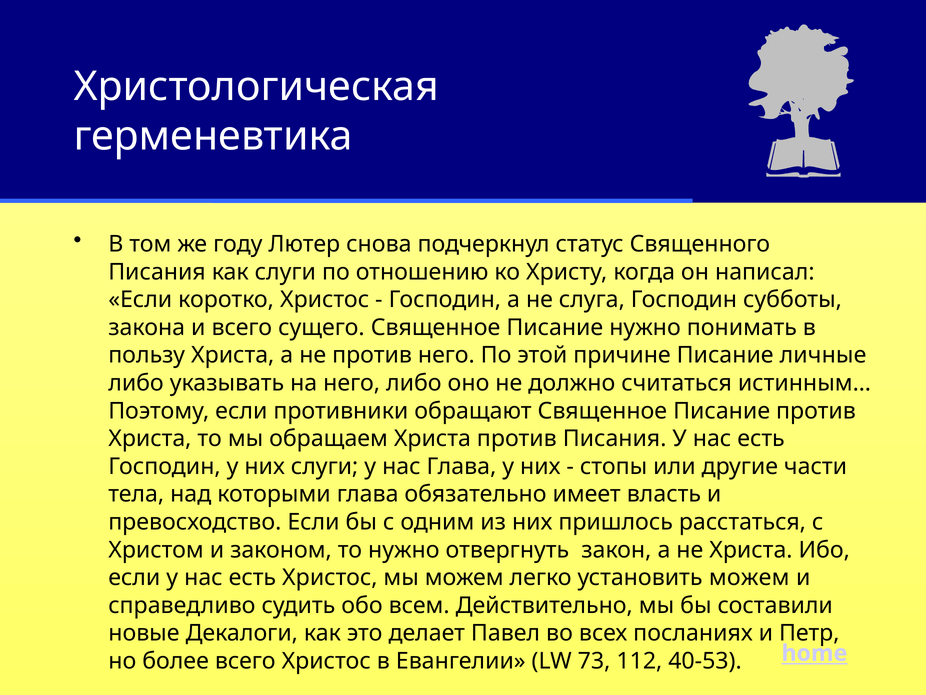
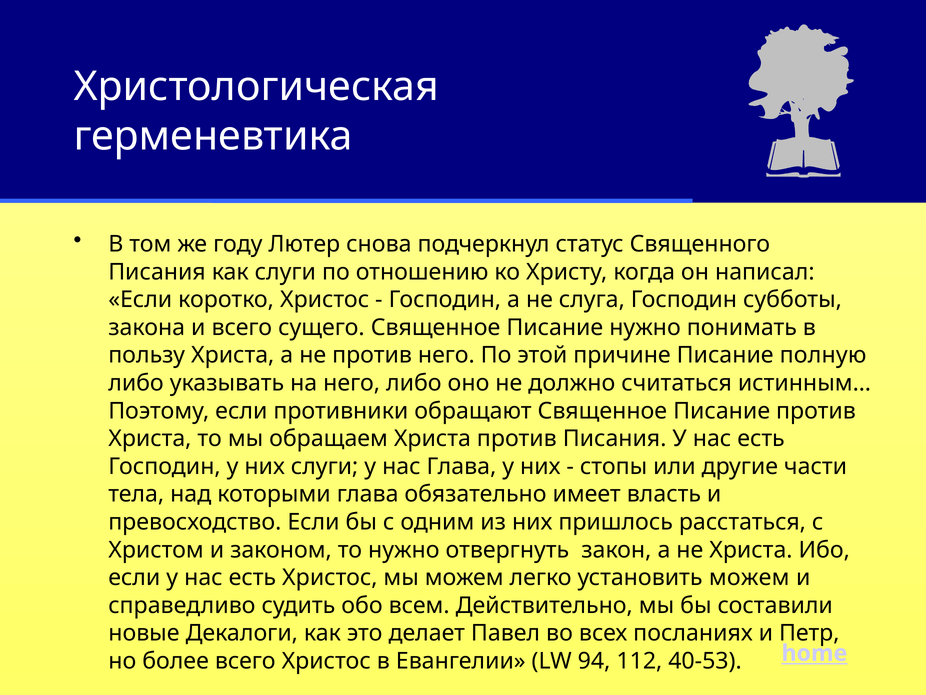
личные: личные -> полную
73: 73 -> 94
